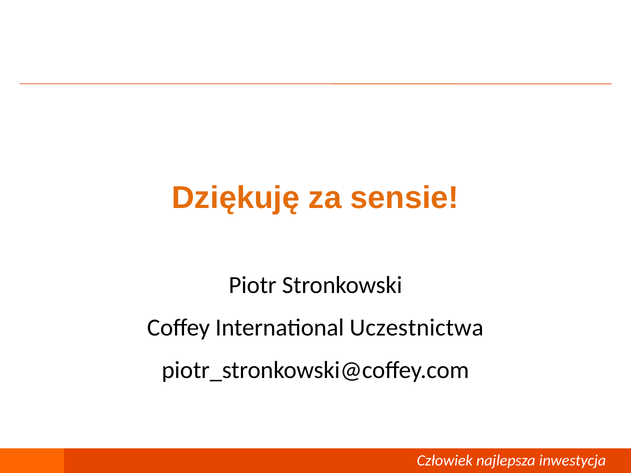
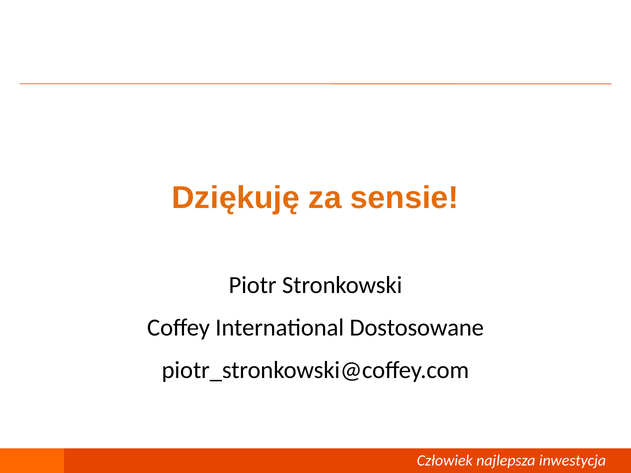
Uczestnictwa: Uczestnictwa -> Dostosowane
